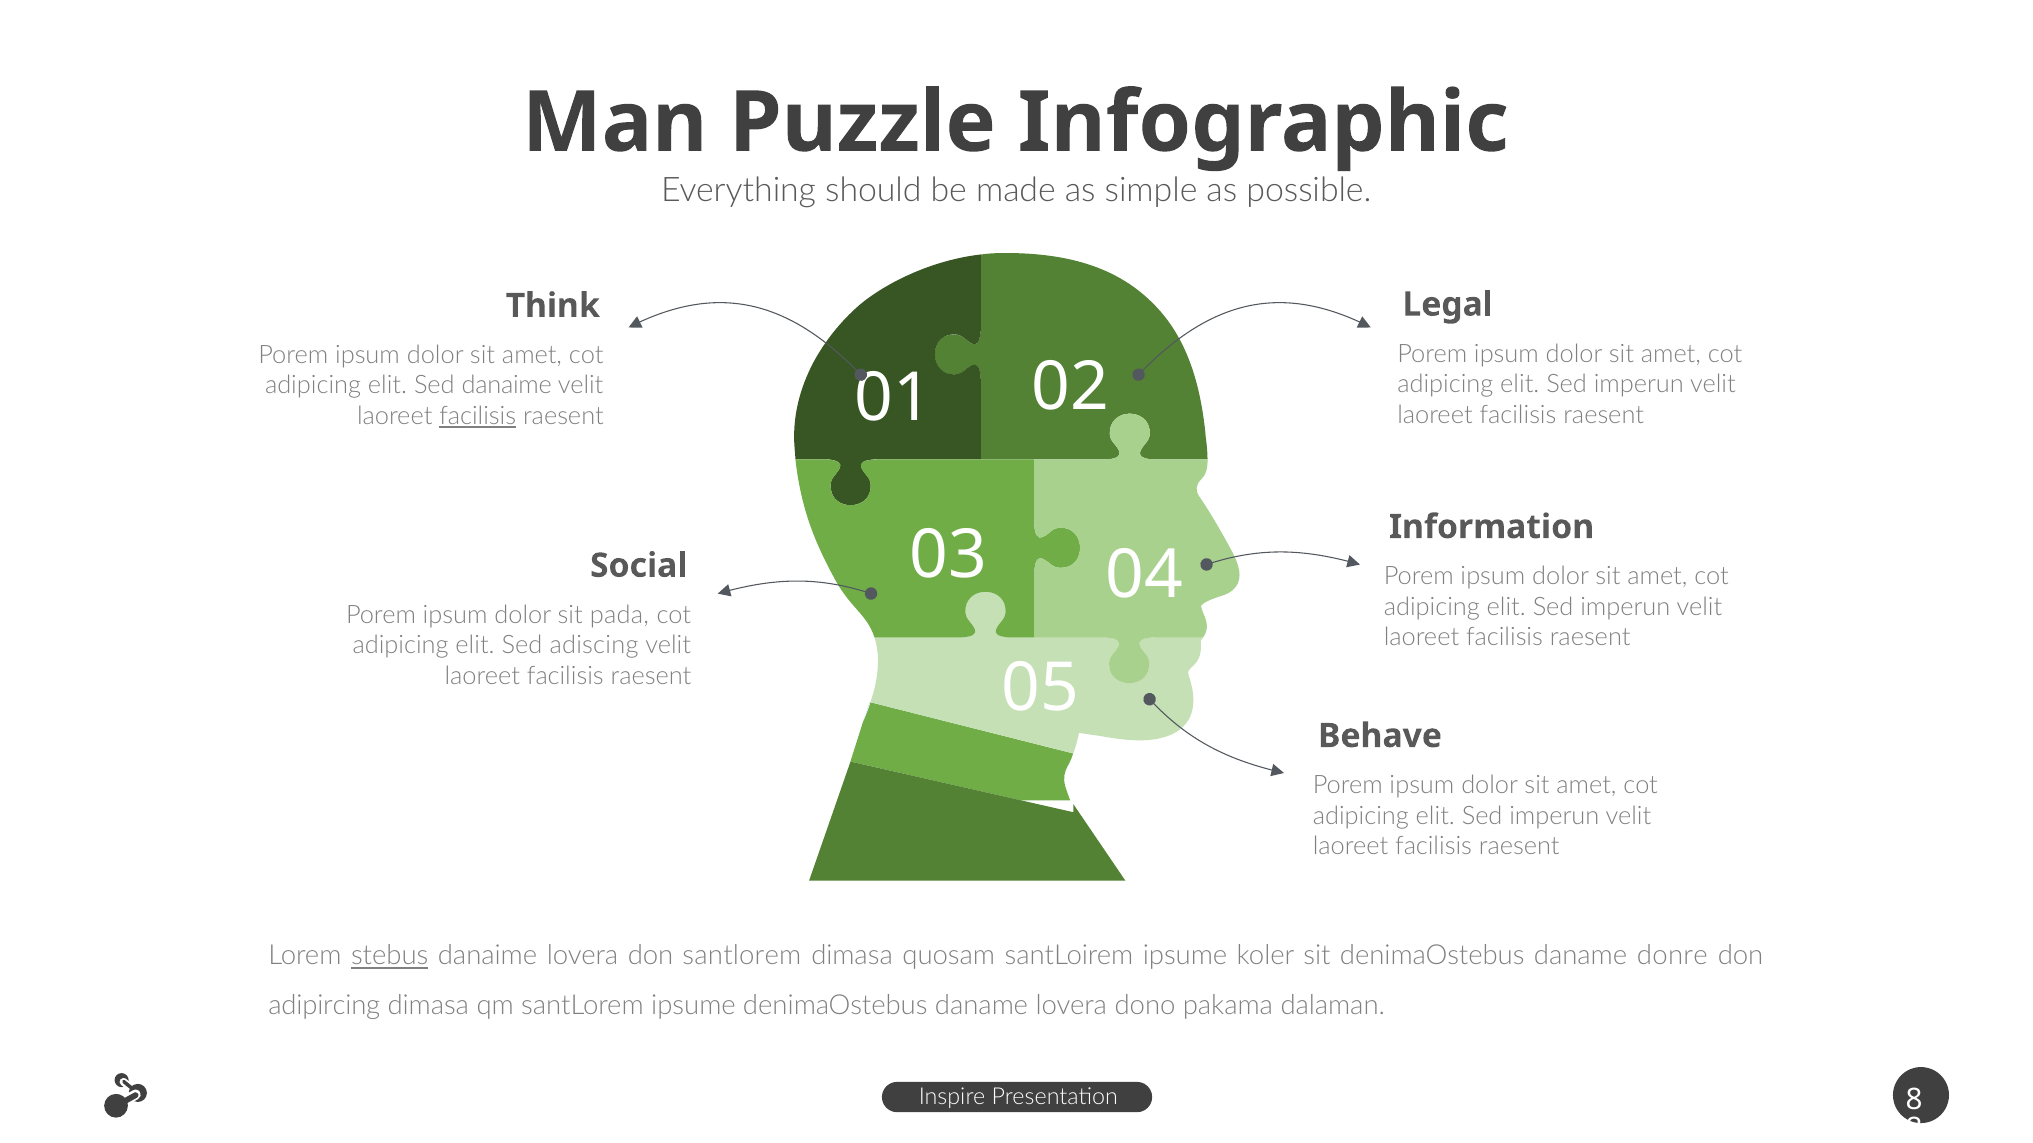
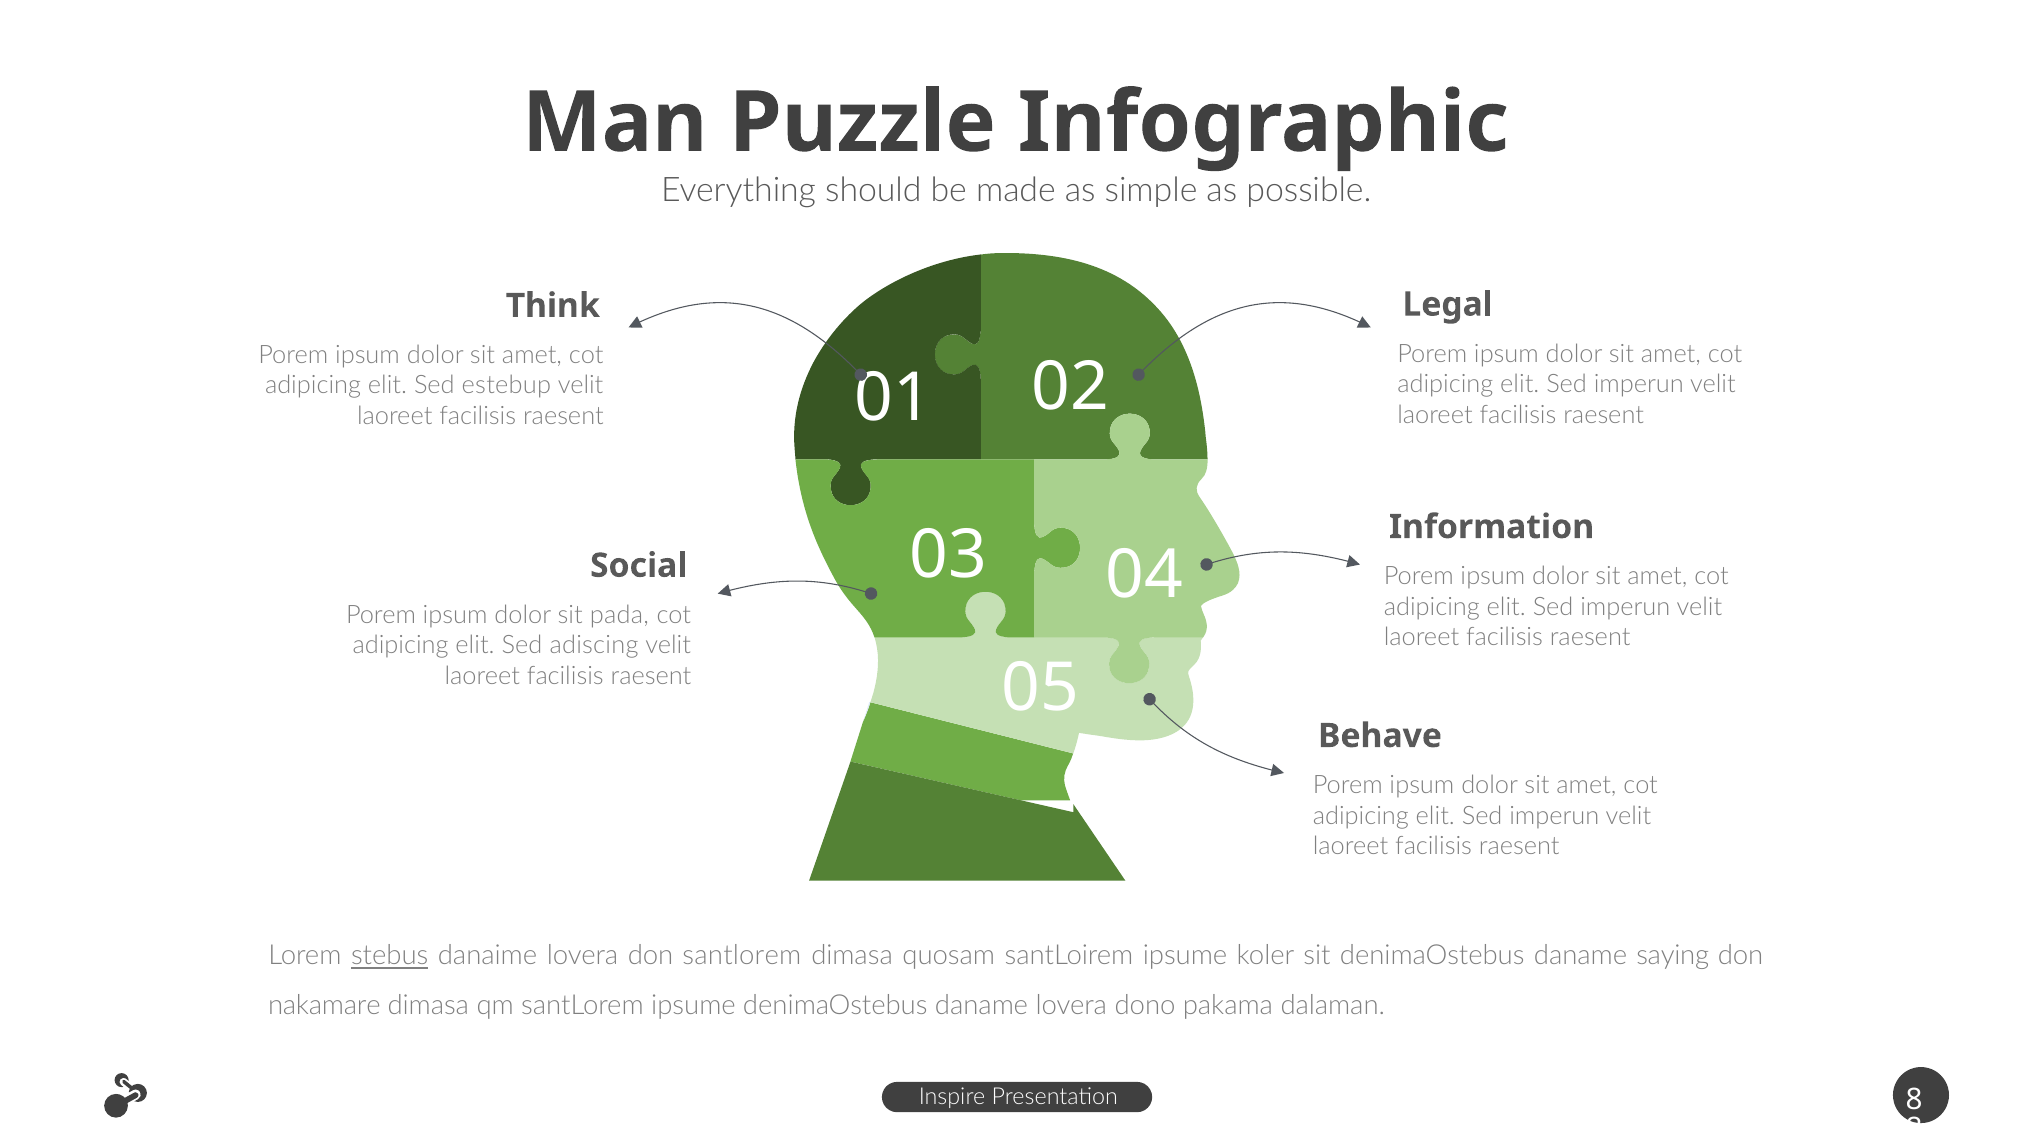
Sed danaime: danaime -> estebup
facilisis at (478, 416) underline: present -> none
donre: donre -> saying
adipircing: adipircing -> nakamare
